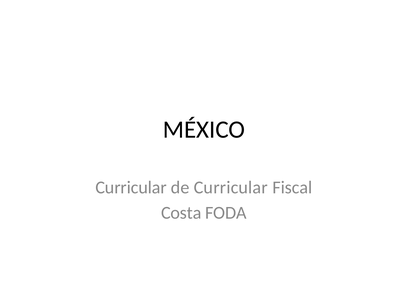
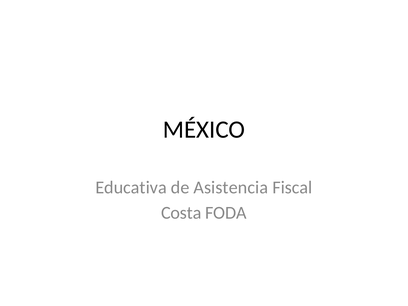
Curricular at (131, 188): Curricular -> Educativa
de Curricular: Curricular -> Asistencia
